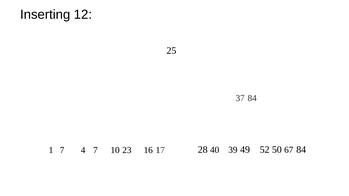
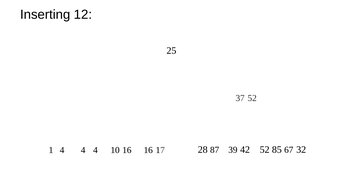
37 84: 84 -> 52
40: 40 -> 87
49: 49 -> 42
50: 50 -> 85
67 84: 84 -> 32
1 7: 7 -> 4
7 at (95, 150): 7 -> 4
10 23: 23 -> 16
